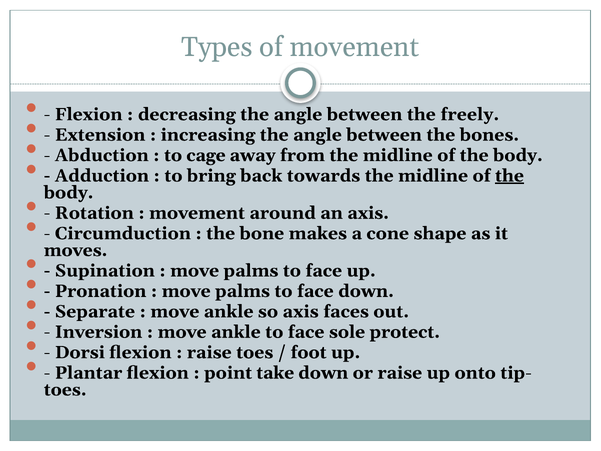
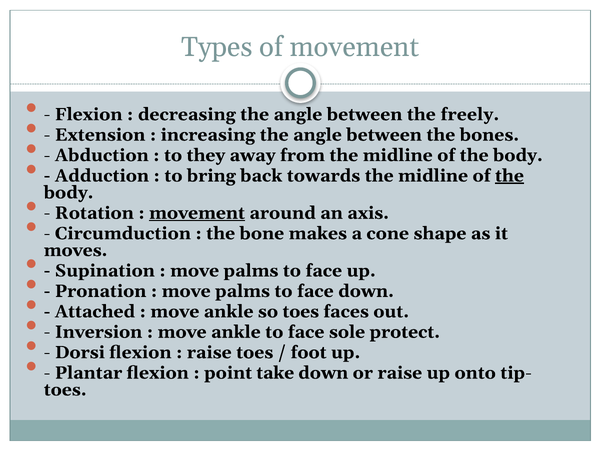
cage: cage -> they
movement at (197, 213) underline: none -> present
Separate: Separate -> Attached
so axis: axis -> toes
